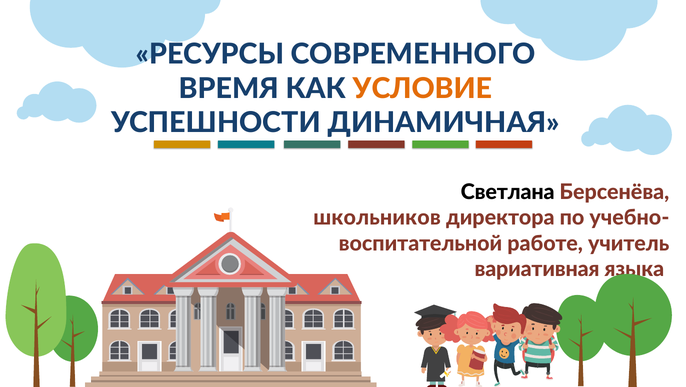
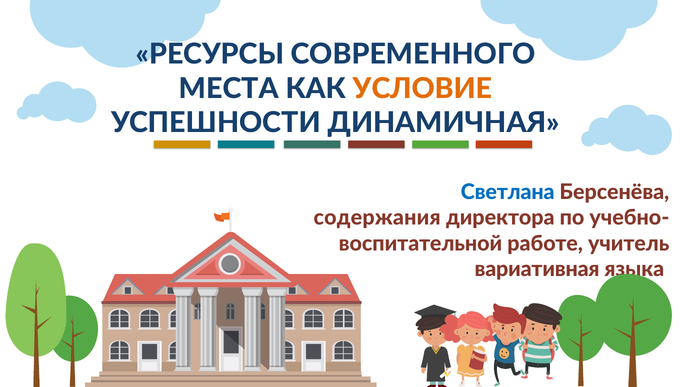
ВРЕМЯ: ВРЕМЯ -> МЕСТА
Светлана colour: black -> blue
школьников: школьников -> содержания
